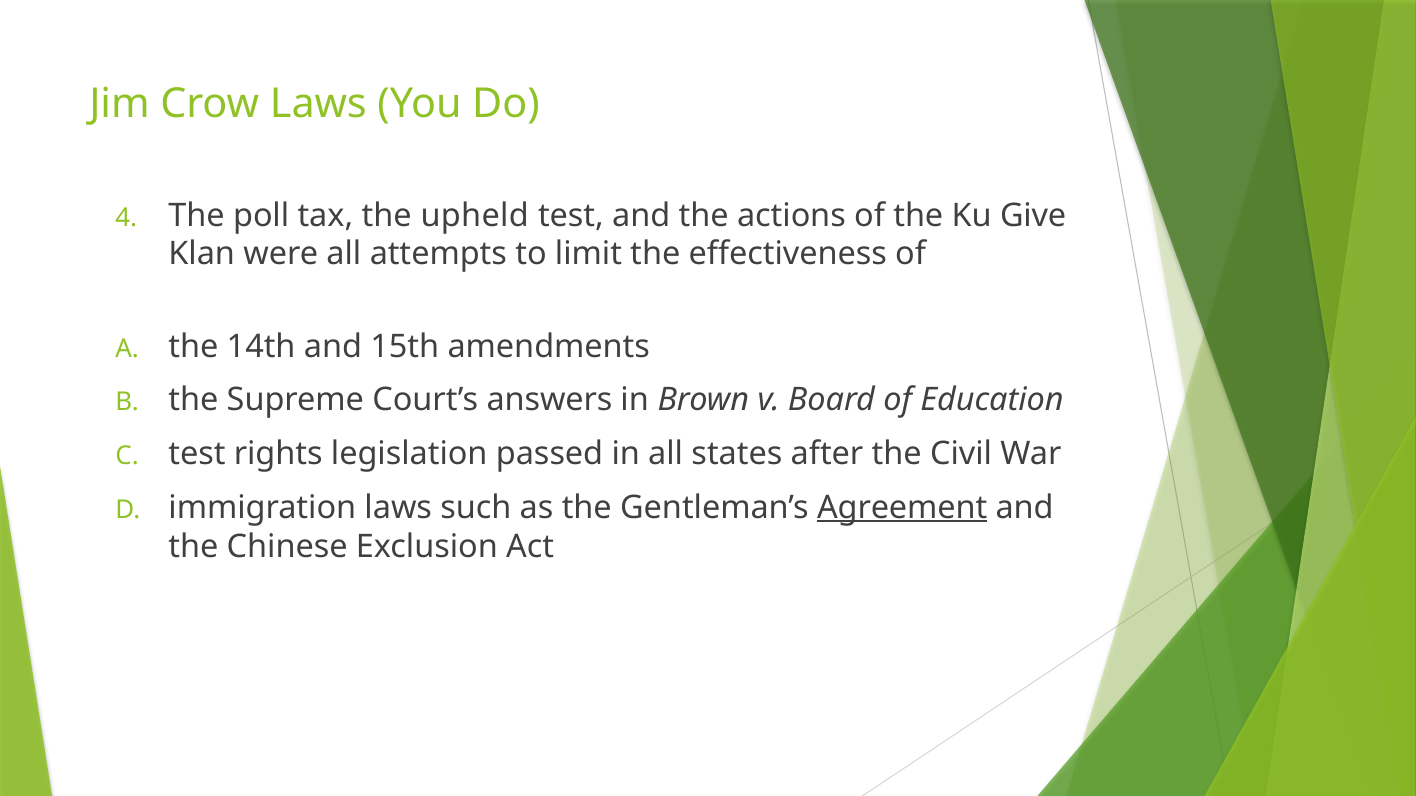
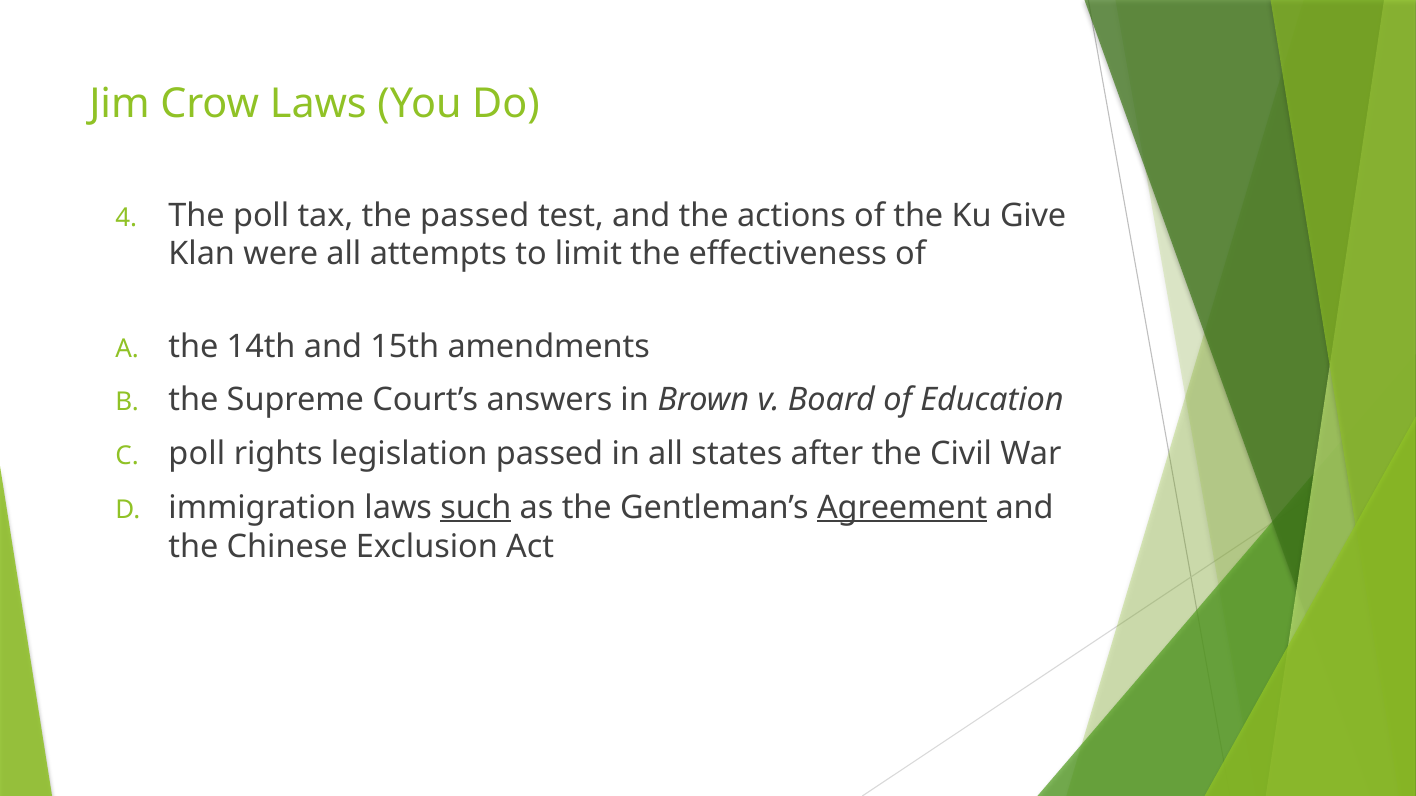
the upheld: upheld -> passed
test at (197, 454): test -> poll
such underline: none -> present
